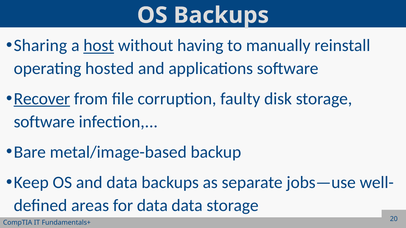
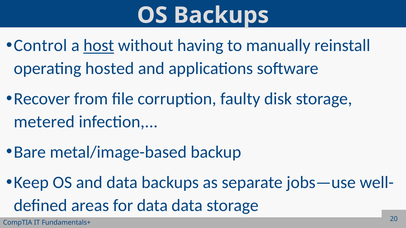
Sharing: Sharing -> Control
Recover underline: present -> none
software at (44, 122): software -> metered
